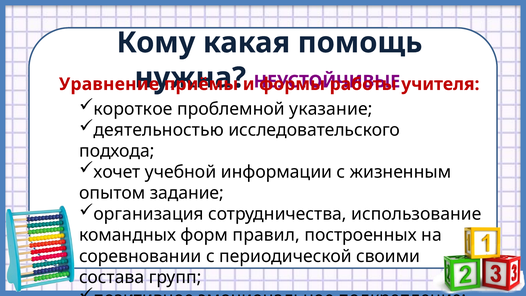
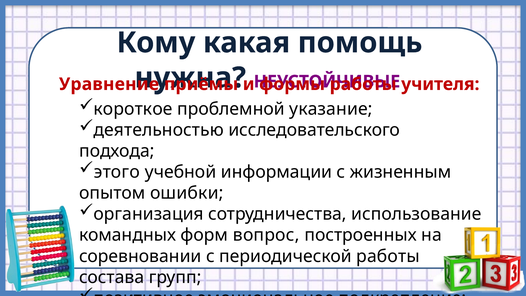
хочет: хочет -> этого
задание: задание -> ошибки
правил: правил -> вопрос
периодической своими: своими -> работы
